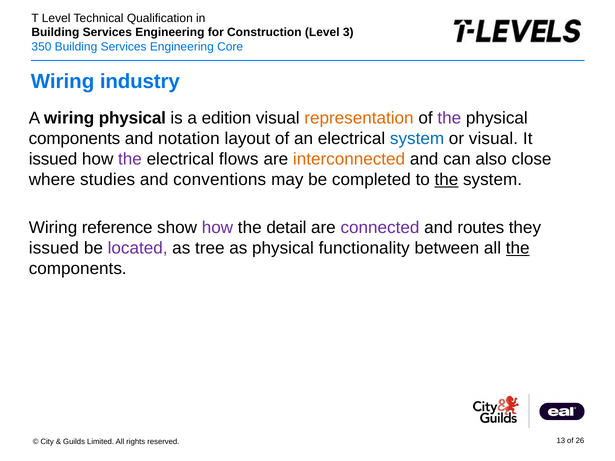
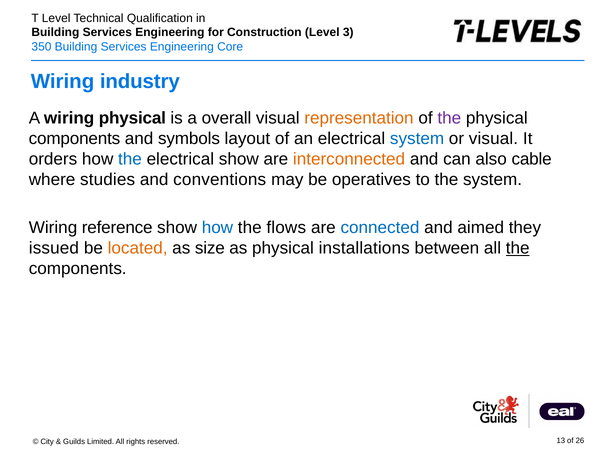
edition: edition -> overall
notation: notation -> symbols
issued at (53, 159): issued -> orders
the at (130, 159) colour: purple -> blue
electrical flows: flows -> show
close: close -> cable
completed: completed -> operatives
the at (446, 180) underline: present -> none
how at (217, 228) colour: purple -> blue
detail: detail -> flows
connected colour: purple -> blue
routes: routes -> aimed
located colour: purple -> orange
tree: tree -> size
functionality: functionality -> installations
